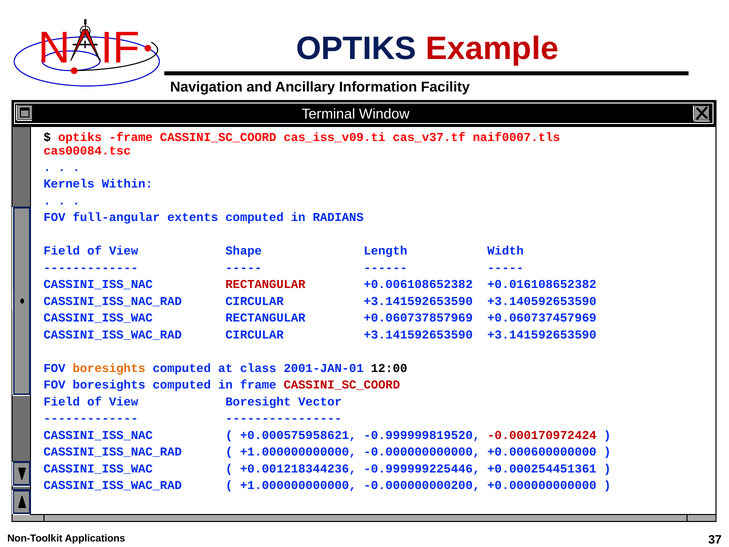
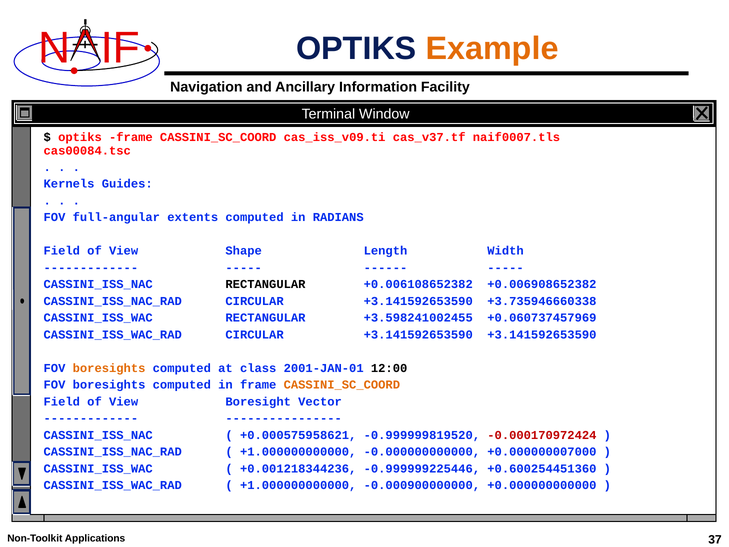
Example colour: red -> orange
Within: Within -> Guides
RECTANGULAR at (265, 284) colour: red -> black
+0.016108652382: +0.016108652382 -> +0.006908652382
+3.140592653590: +3.140592653590 -> +3.735946660338
+0.060737857969: +0.060737857969 -> +3.598241002455
CASSINI_SC_COORD at (342, 385) colour: red -> orange
+0.000600000000: +0.000600000000 -> +0.000000007000
+0.000254451361: +0.000254451361 -> +0.600254451360
-0.000000000200: -0.000000000200 -> -0.000900000000
